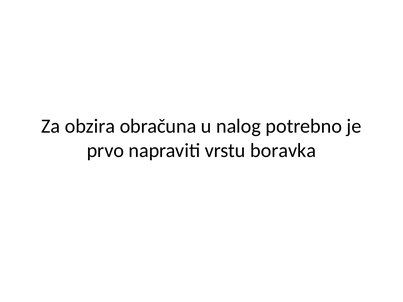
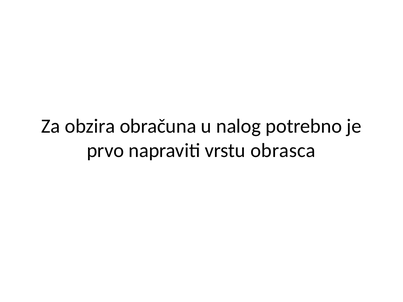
boravka: boravka -> obrasca
